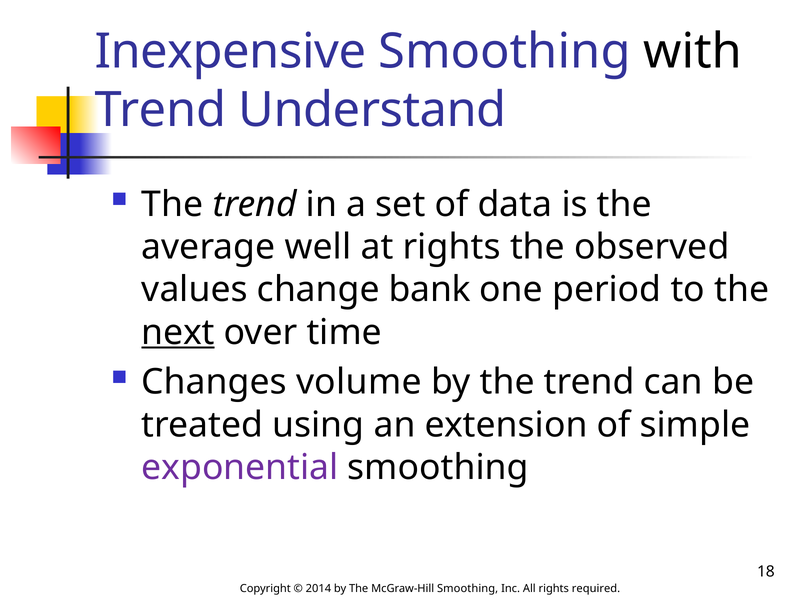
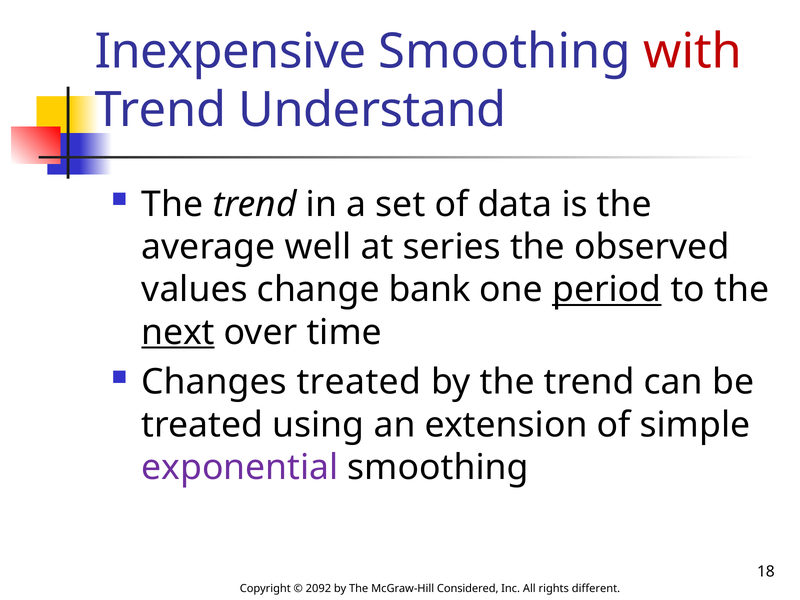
with colour: black -> red
at rights: rights -> series
period underline: none -> present
Changes volume: volume -> treated
2014: 2014 -> 2092
McGraw-Hill Smoothing: Smoothing -> Considered
required: required -> different
